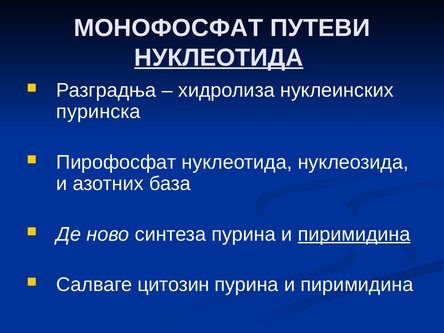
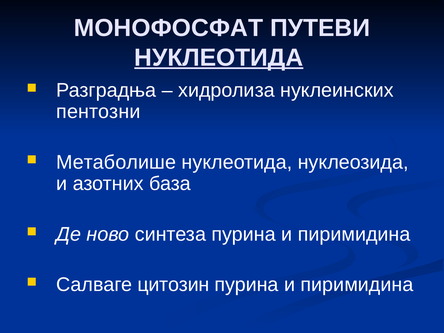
пуринска: пуринска -> пентозни
Пирофосфат: Пирофосфат -> Метаболише
пиримидина at (354, 234) underline: present -> none
